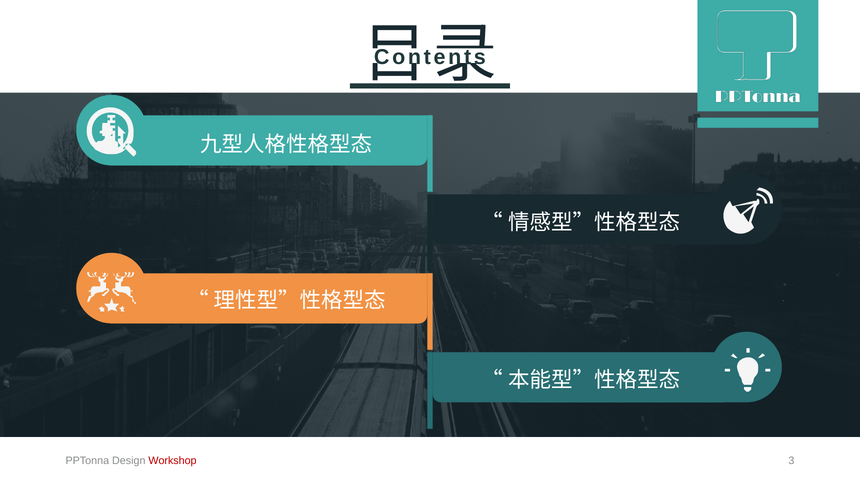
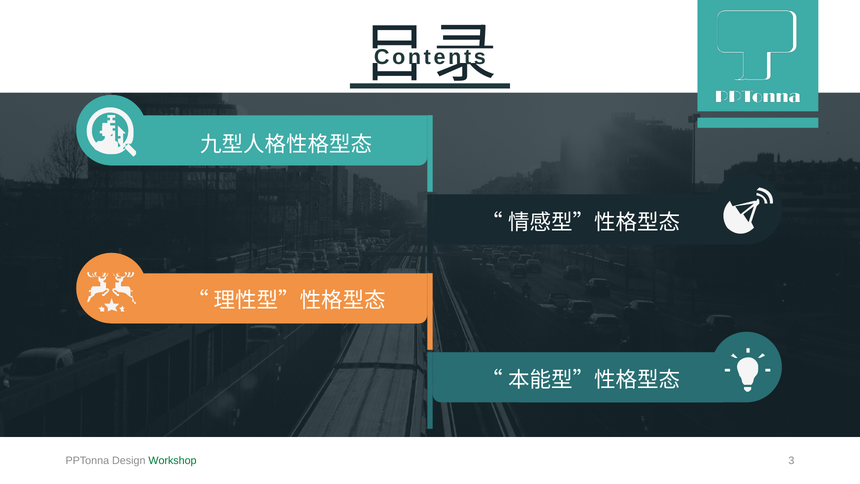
Workshop colour: red -> green
